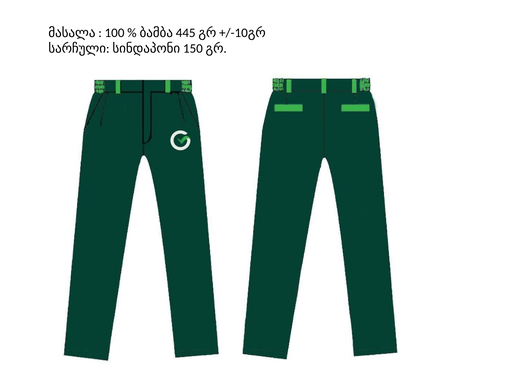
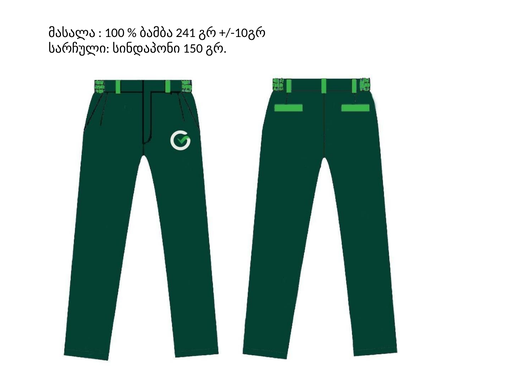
445: 445 -> 241
